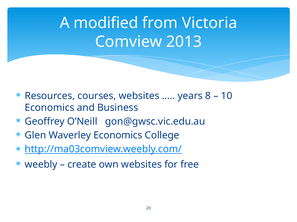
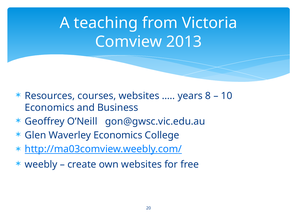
modified: modified -> teaching
